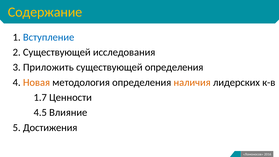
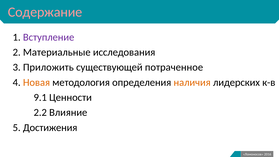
Содержание colour: yellow -> pink
Вступление colour: blue -> purple
2 Существующей: Существующей -> Материальные
существующей определения: определения -> потраченное
1.7: 1.7 -> 9.1
4.5: 4.5 -> 2.2
